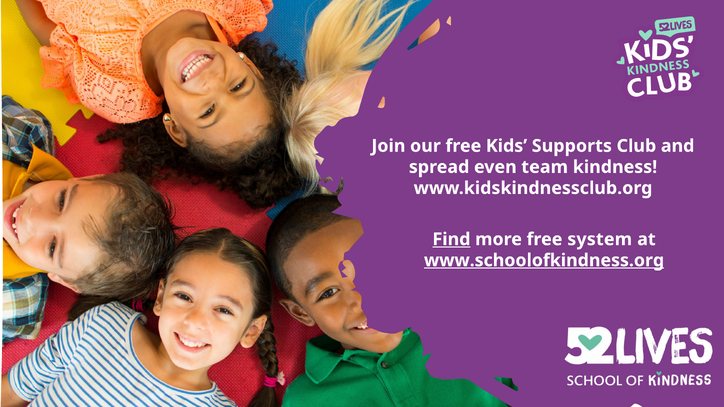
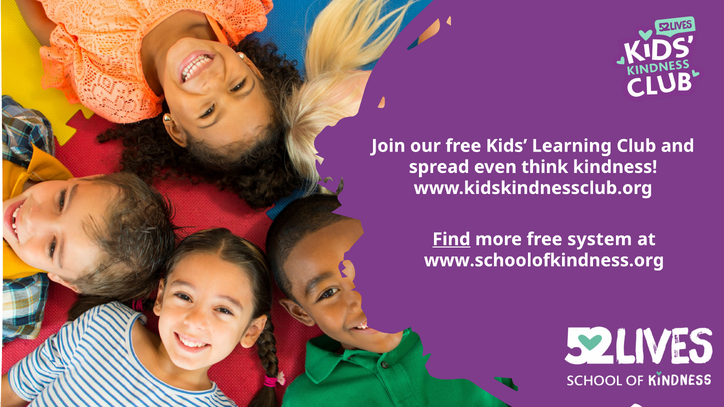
Supports: Supports -> Learning
team: team -> think
www.schoolofkindness.org underline: present -> none
